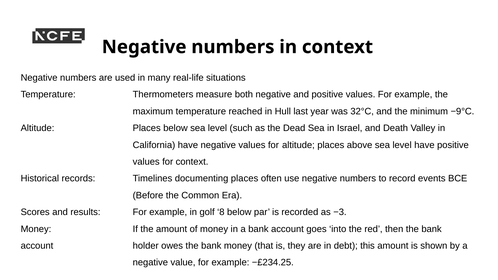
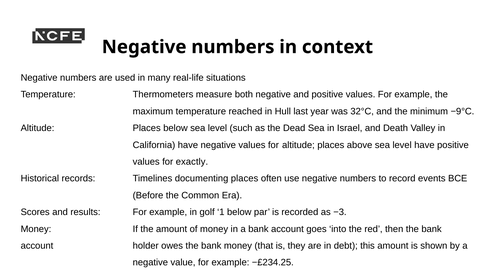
for context: context -> exactly
8: 8 -> 1
